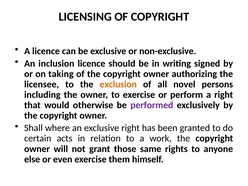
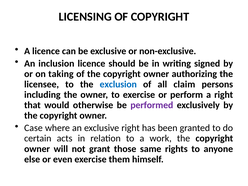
exclusion colour: orange -> blue
novel: novel -> claim
Shall: Shall -> Case
